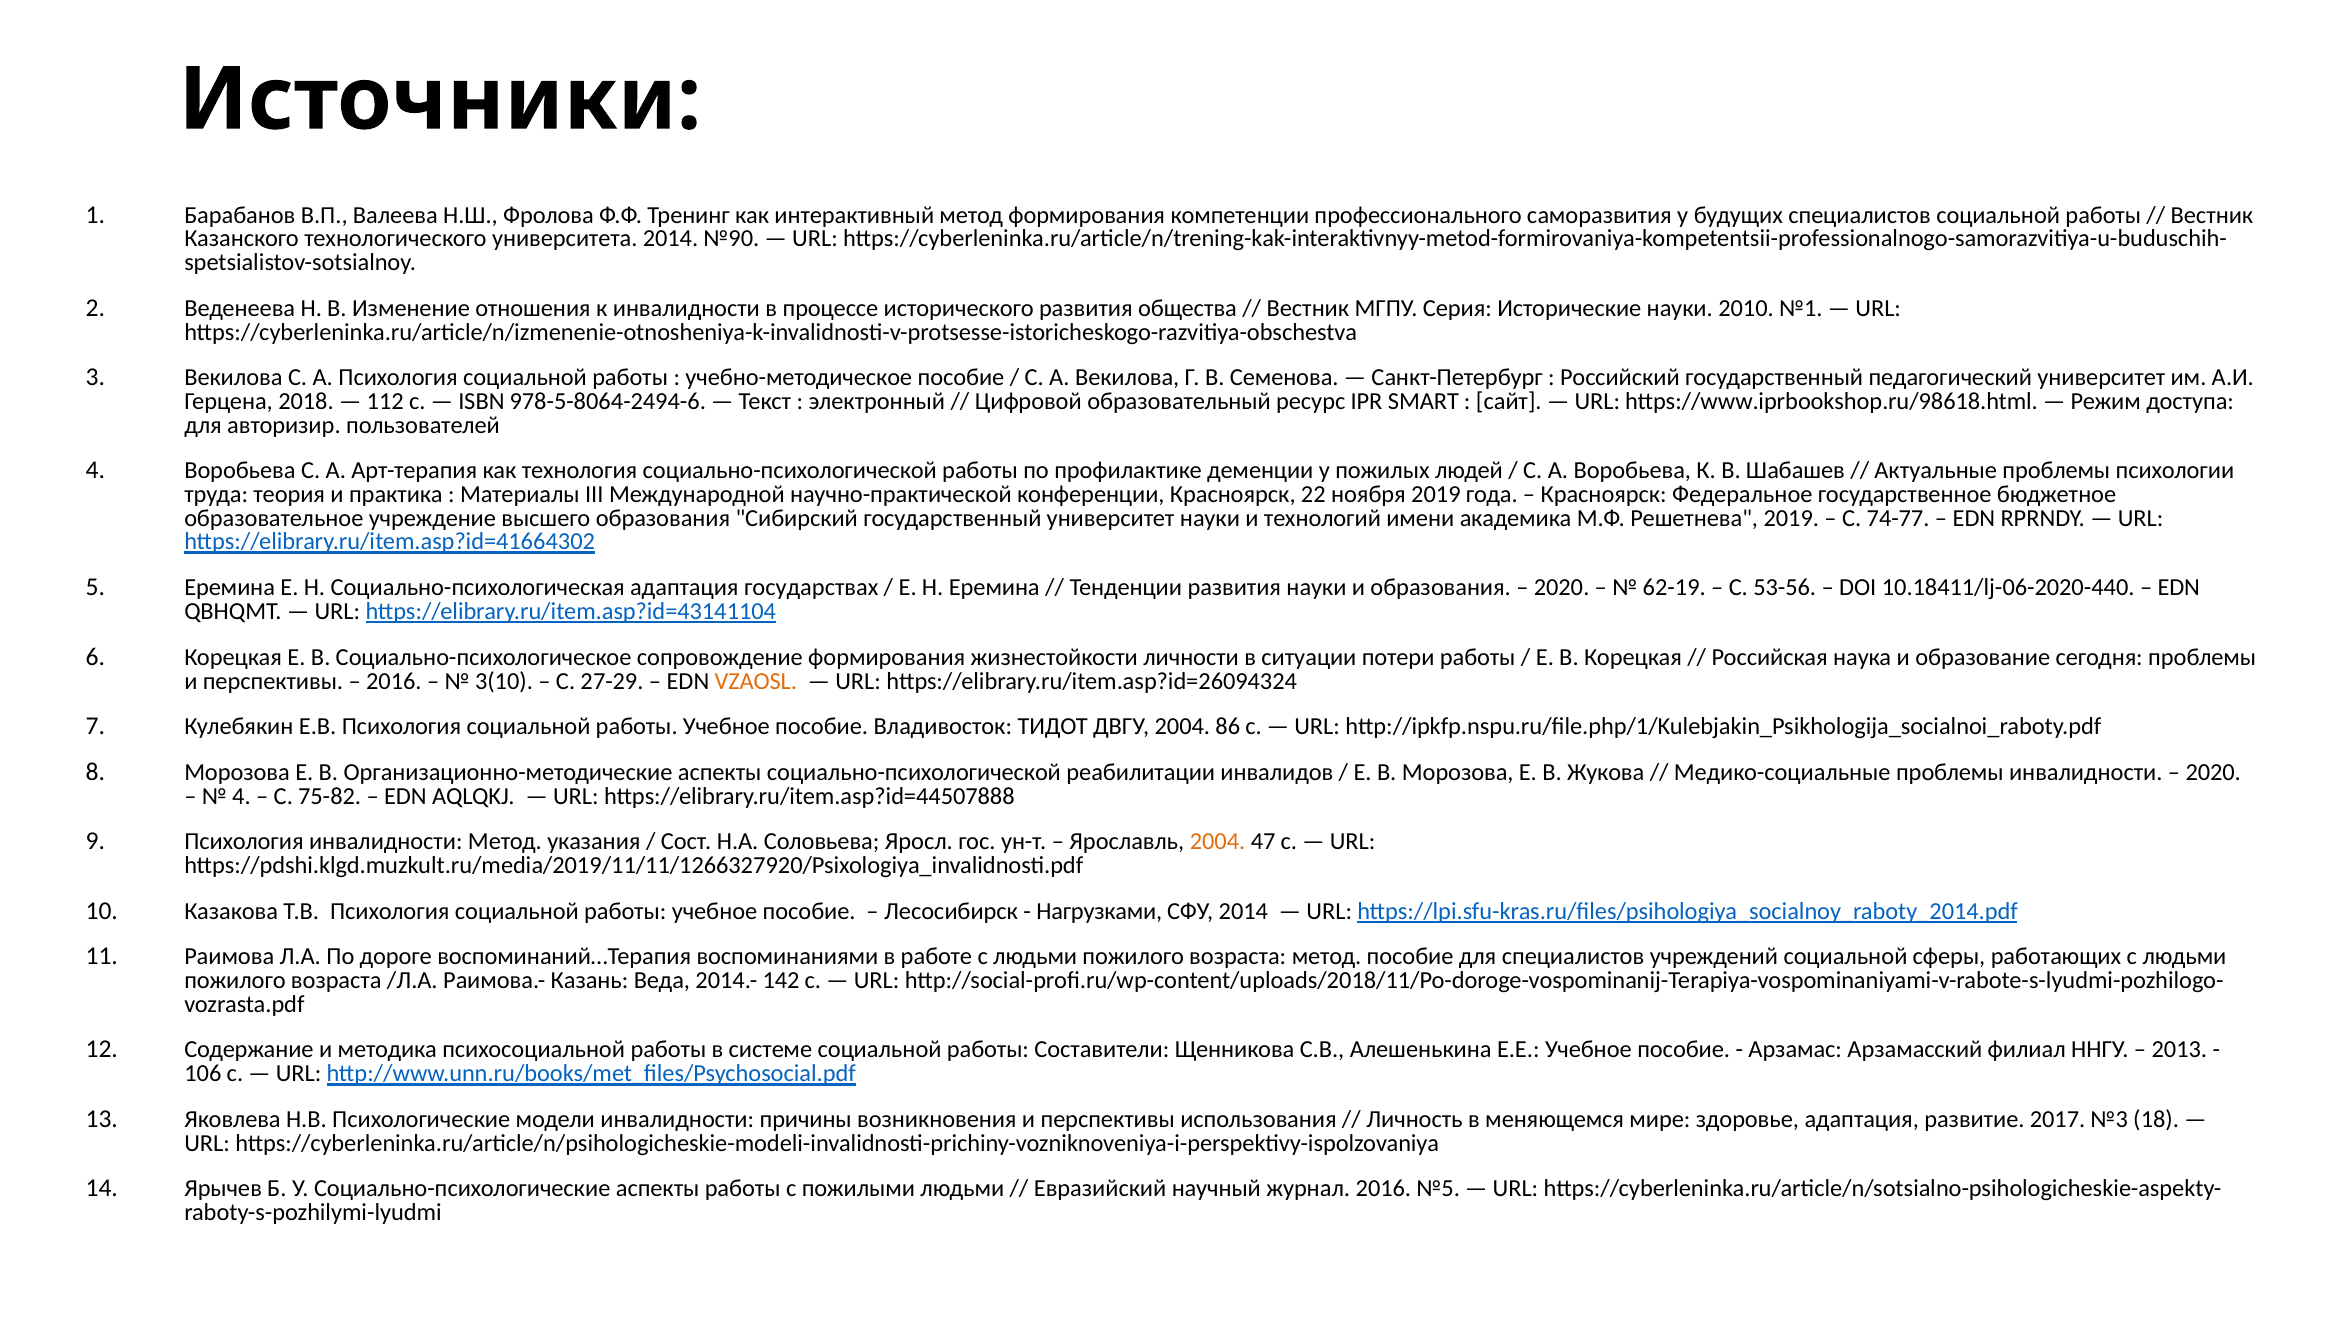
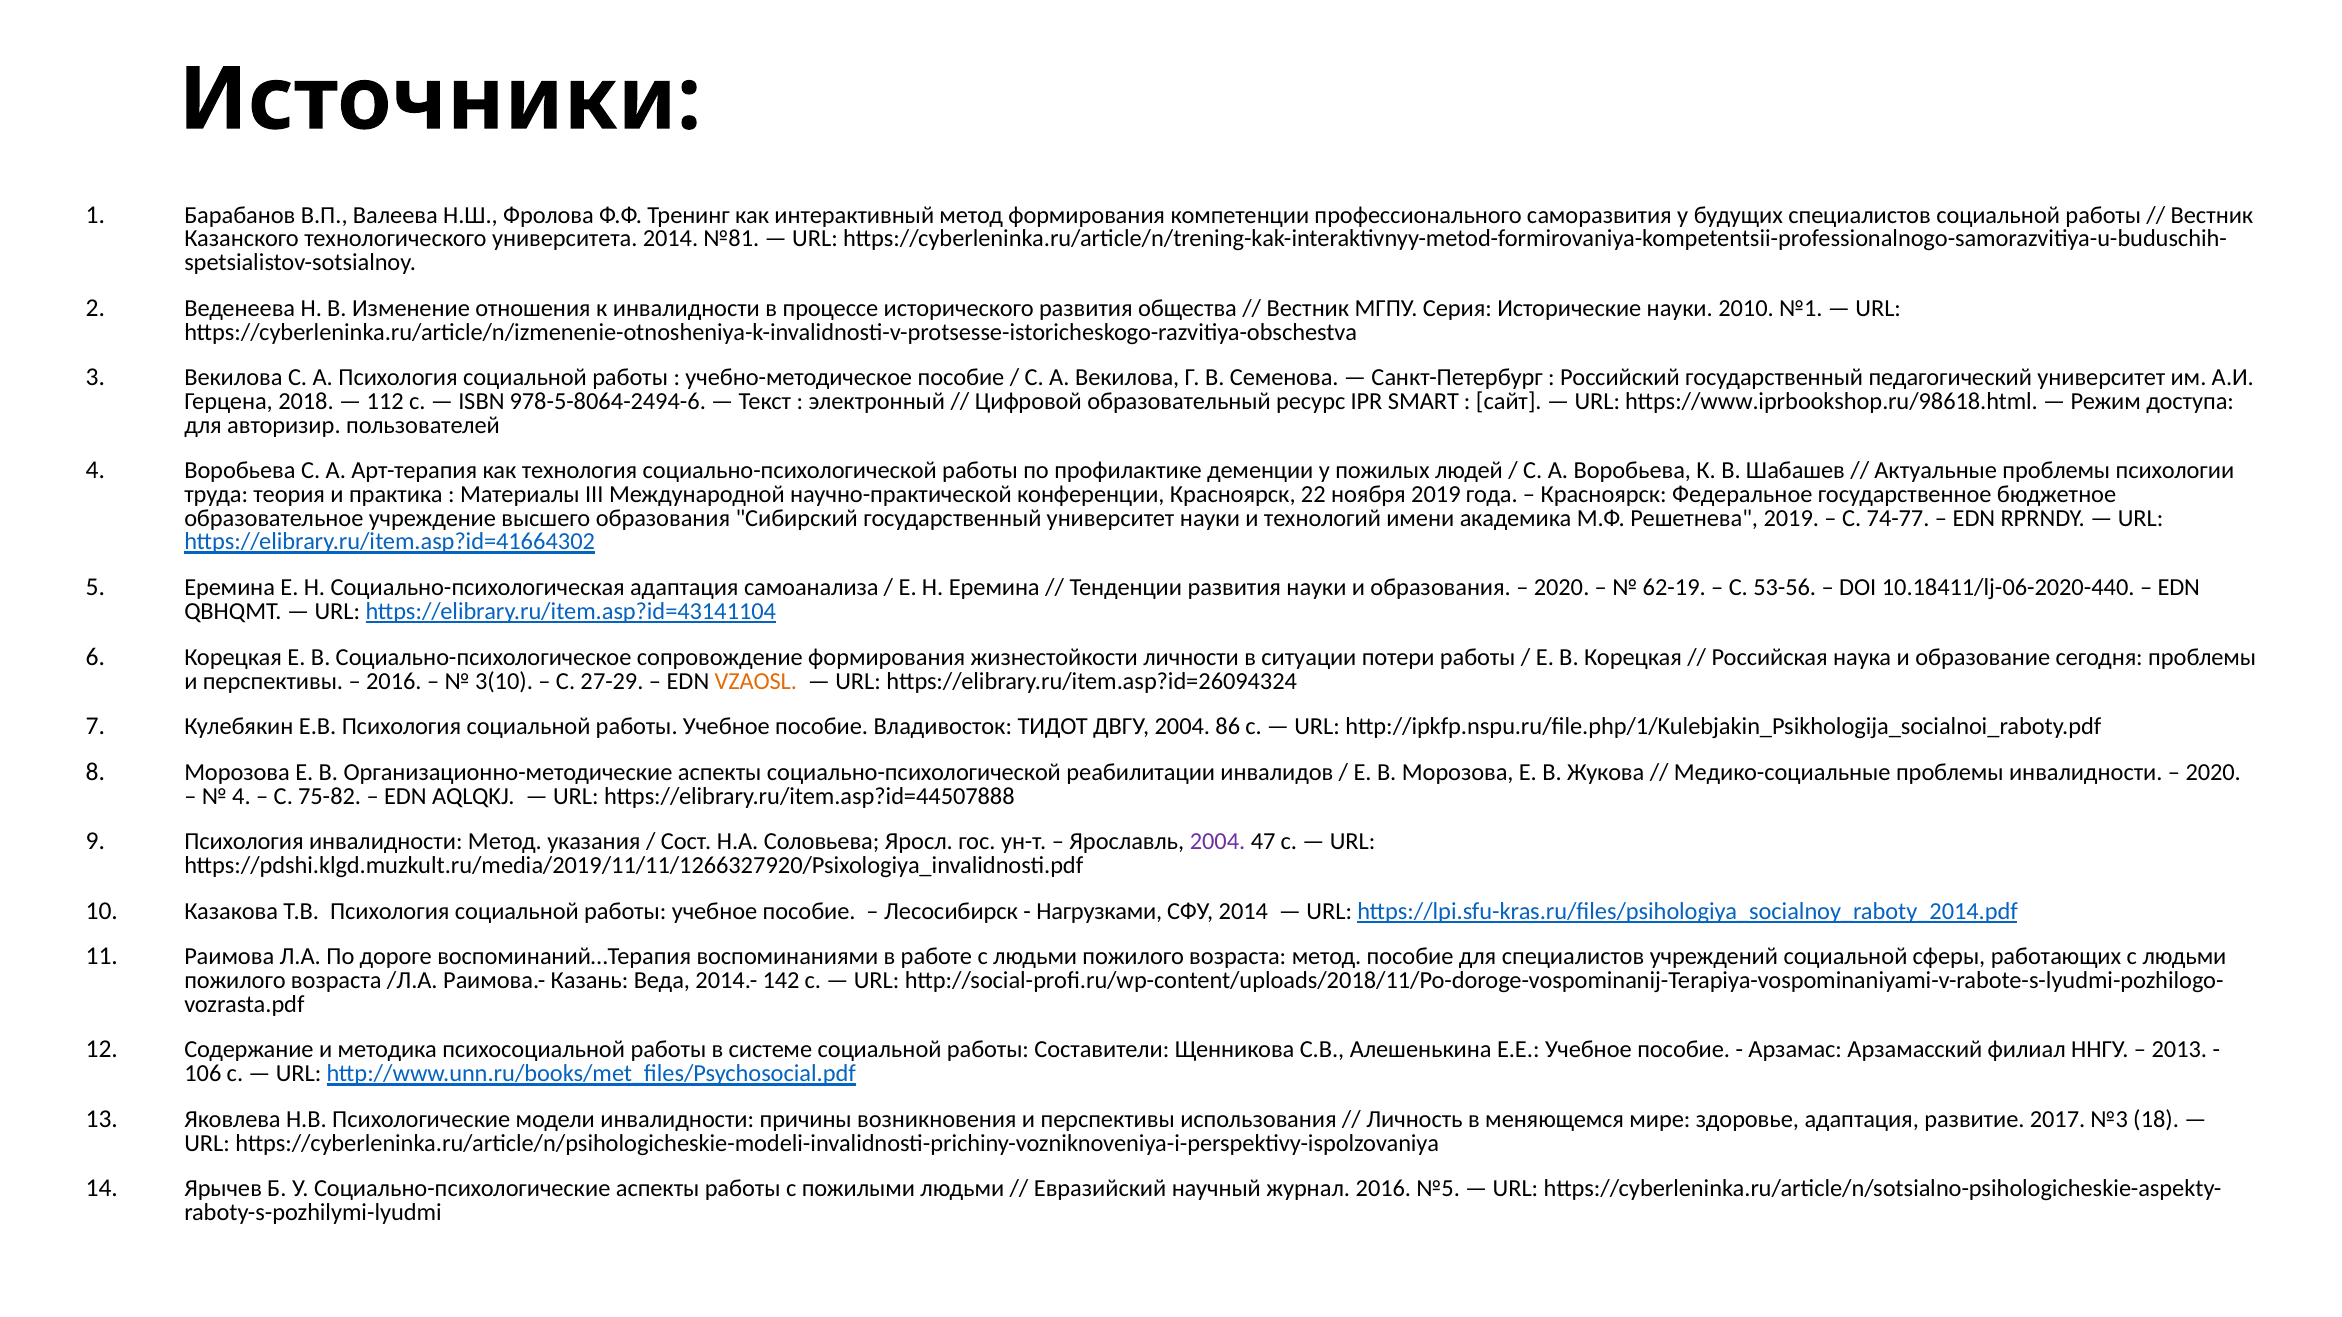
№90: №90 -> №81
государствах: государствах -> самоанализа
2004 at (1218, 842) colour: orange -> purple
